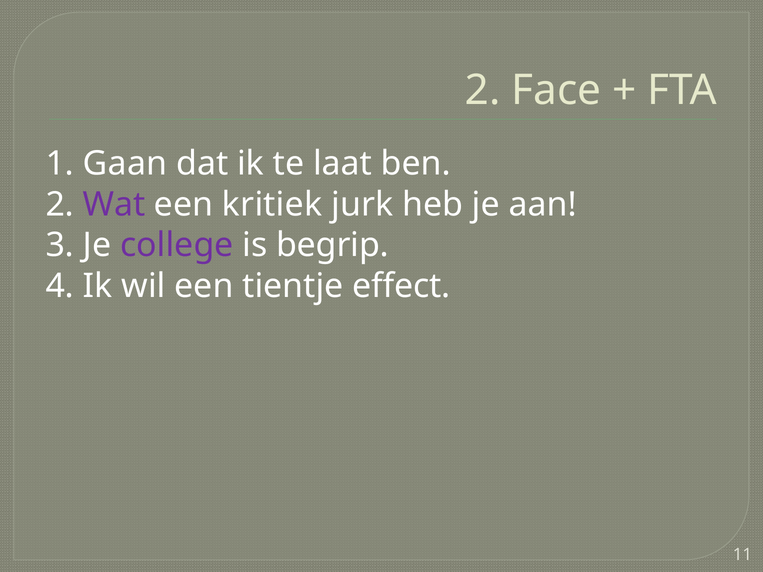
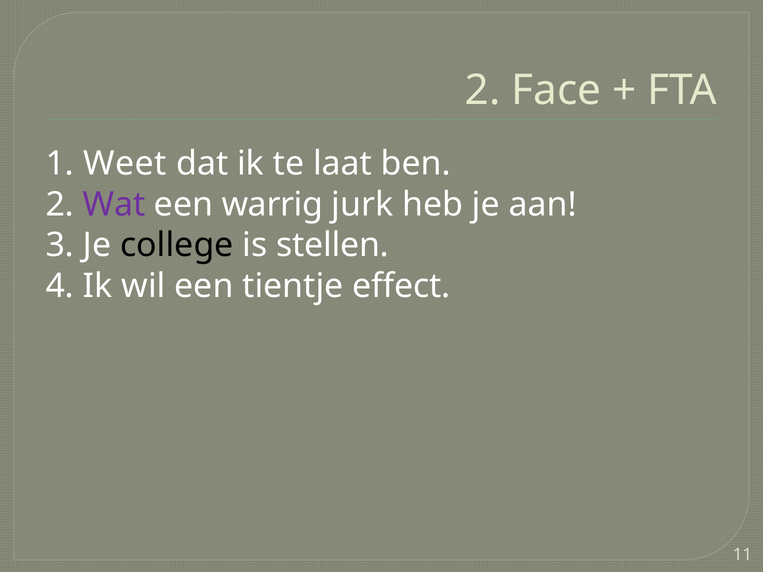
Gaan: Gaan -> Weet
kritiek: kritiek -> warrig
college colour: purple -> black
begrip: begrip -> stellen
